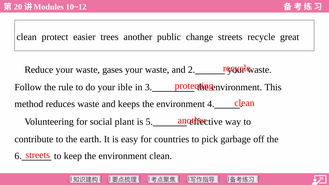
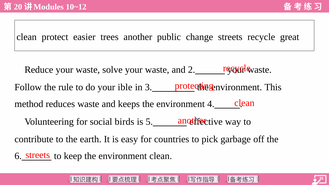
gases: gases -> solve
plant: plant -> birds
